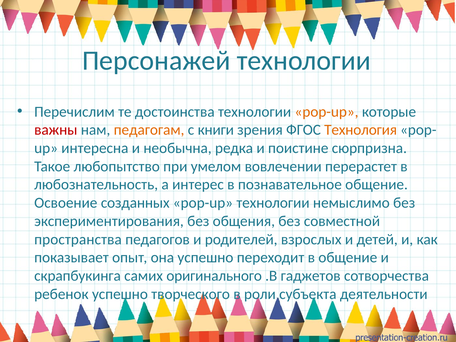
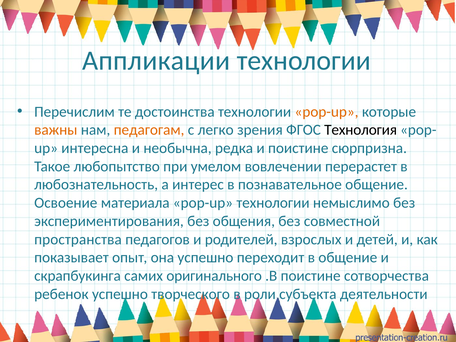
Персонажей: Персонажей -> Аппликации
важны colour: red -> orange
книги: книги -> легко
Технология colour: orange -> black
созданных: созданных -> материала
.В гаджетов: гаджетов -> поистине
